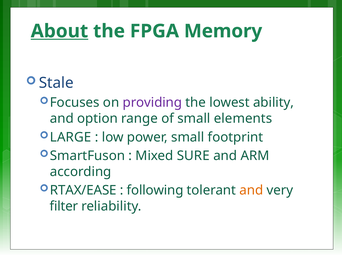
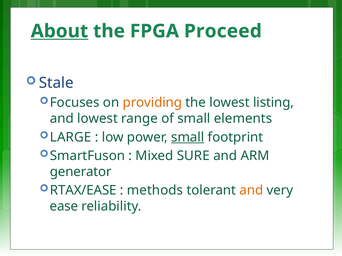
Memory: Memory -> Proceed
providing colour: purple -> orange
ability: ability -> listing
and option: option -> lowest
small at (188, 137) underline: none -> present
according: according -> generator
following: following -> methods
filter: filter -> ease
